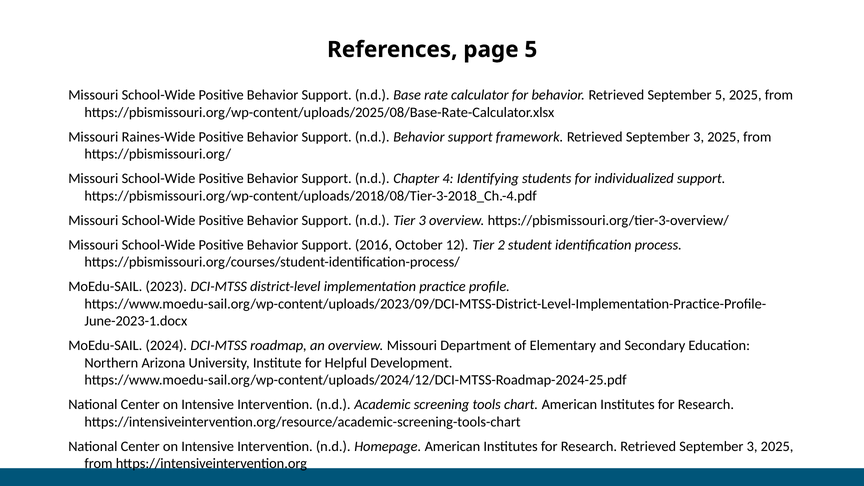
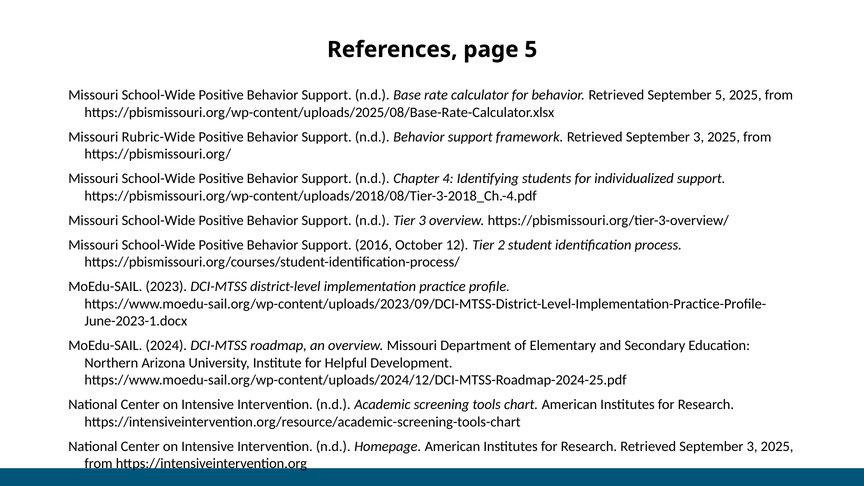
Raines-Wide: Raines-Wide -> Rubric-Wide
